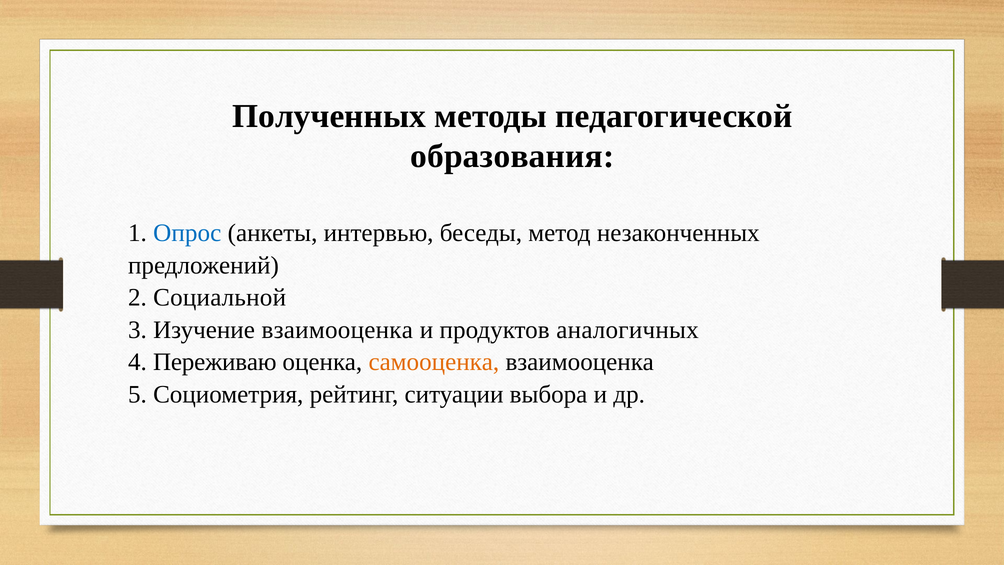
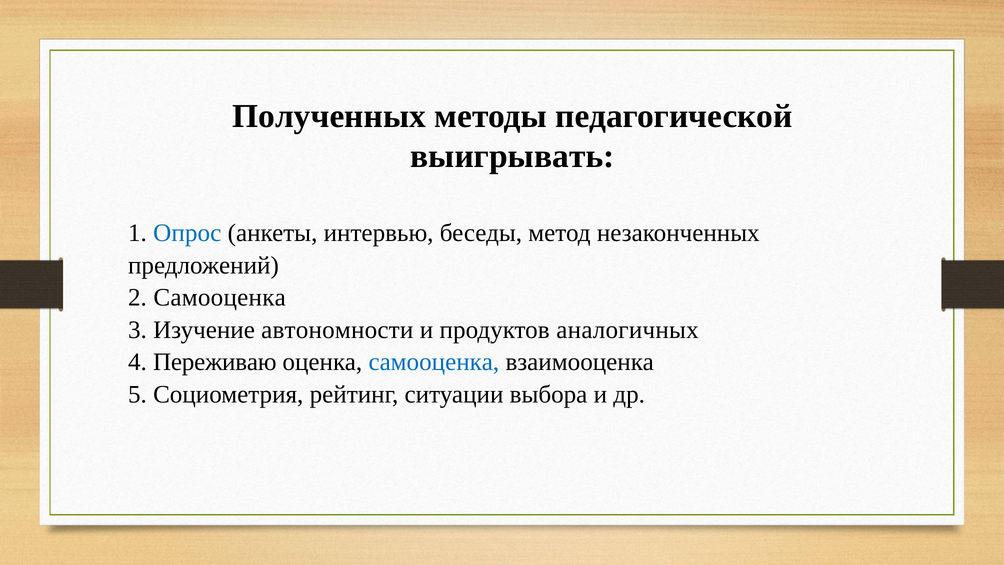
образования: образования -> выигрывать
2 Социальной: Социальной -> Самооценка
Изучение взаимооценка: взаимооценка -> автономности
самооценка at (434, 362) colour: orange -> blue
